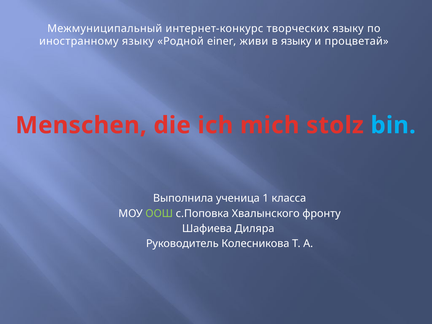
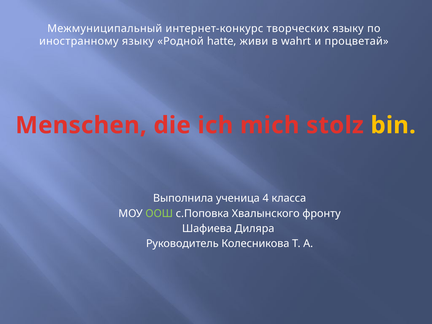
einer: einer -> hatte
в языку: языку -> wahrt
bin colour: light blue -> yellow
1: 1 -> 4
